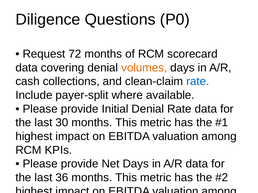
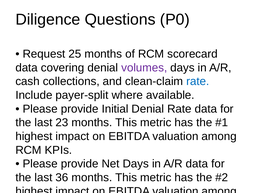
72: 72 -> 25
volumes colour: orange -> purple
30: 30 -> 23
